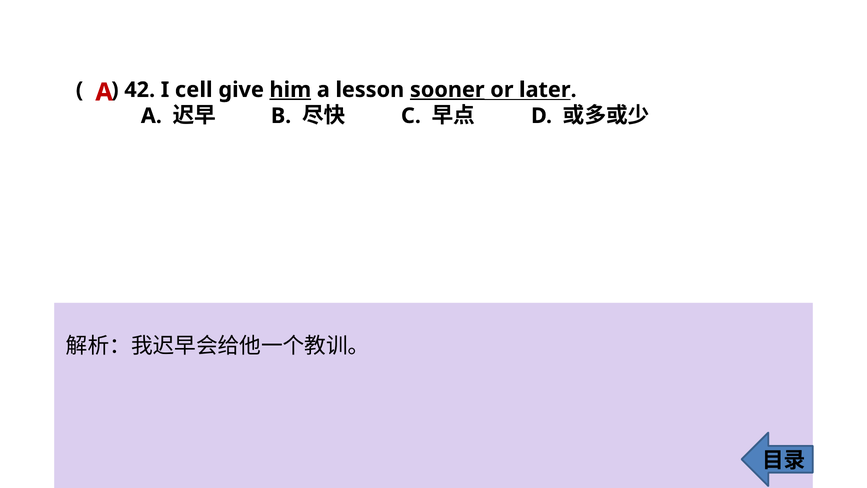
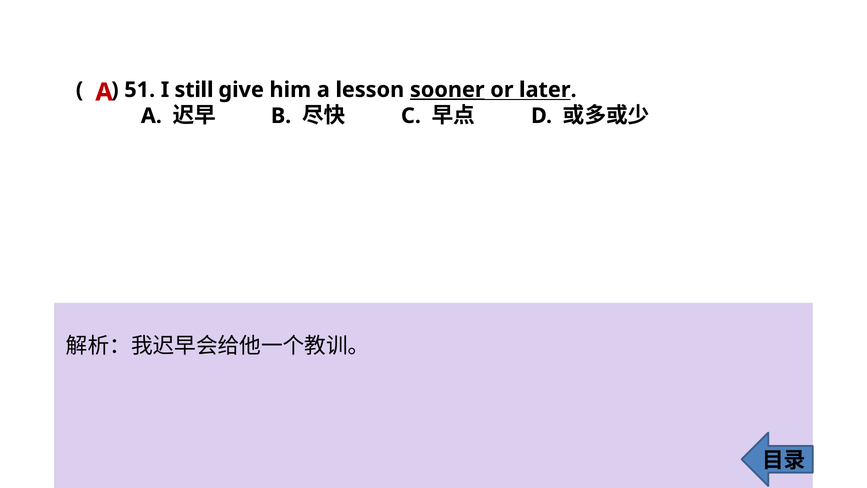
42: 42 -> 51
cell: cell -> still
him underline: present -> none
